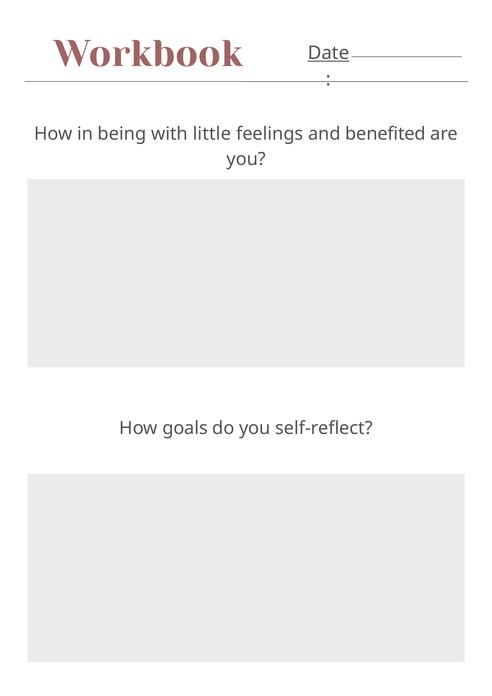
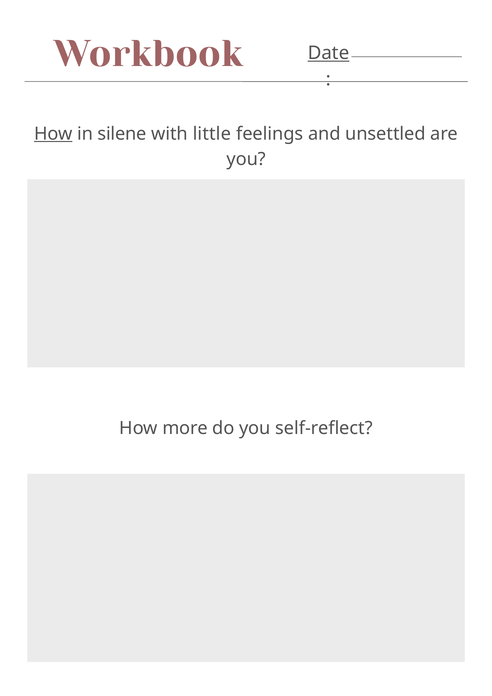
How at (53, 134) underline: none -> present
being: being -> silene
benefited: benefited -> unsettled
goals: goals -> more
